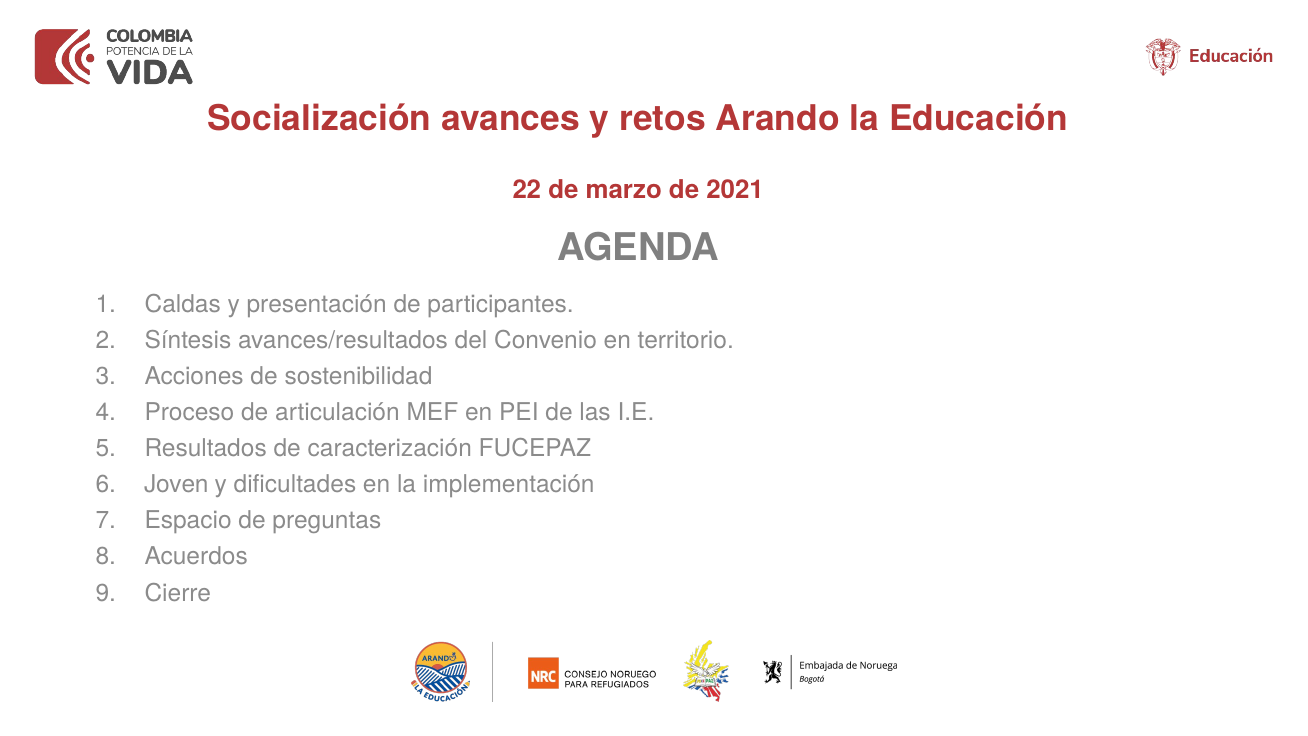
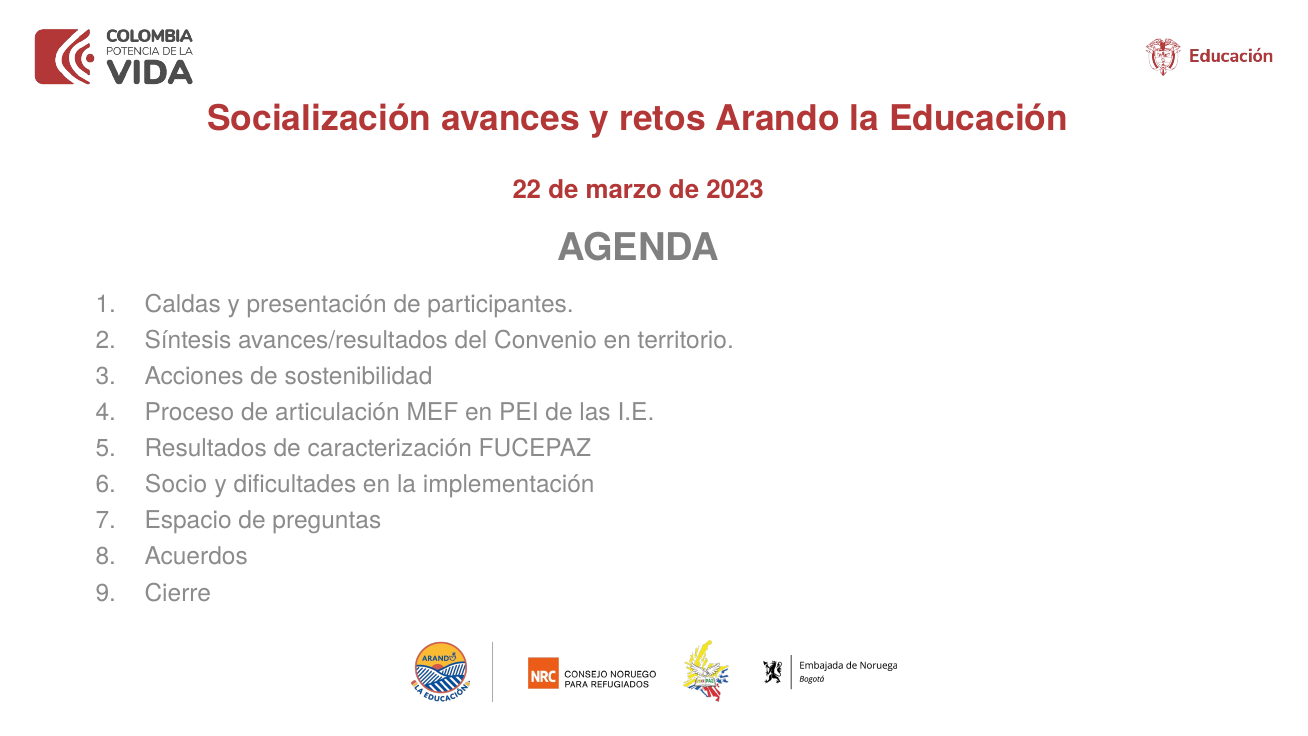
2021: 2021 -> 2023
Joven: Joven -> Socio
